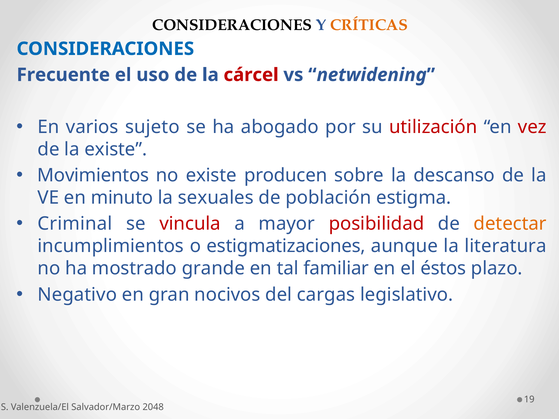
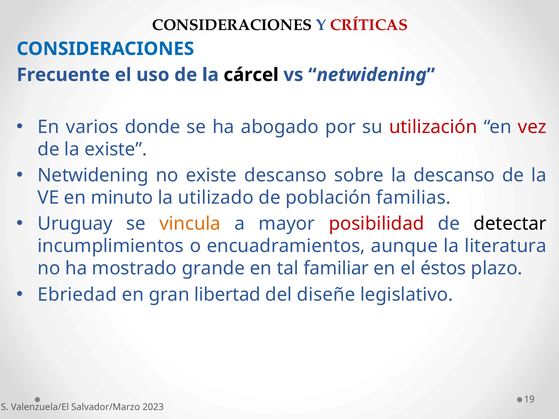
CRÍTICAS colour: orange -> red
cárcel colour: red -> black
sujeto: sujeto -> donde
Movimientos at (93, 176): Movimientos -> Netwidening
existe producen: producen -> descanso
sexuales: sexuales -> utilizado
estigma: estigma -> familias
Criminal: Criminal -> Uruguay
vincula colour: red -> orange
detectar colour: orange -> black
estigmatizaciones: estigmatizaciones -> encuadramientos
Negativo: Negativo -> Ebriedad
nocivos: nocivos -> libertad
cargas: cargas -> diseñe
2048: 2048 -> 2023
